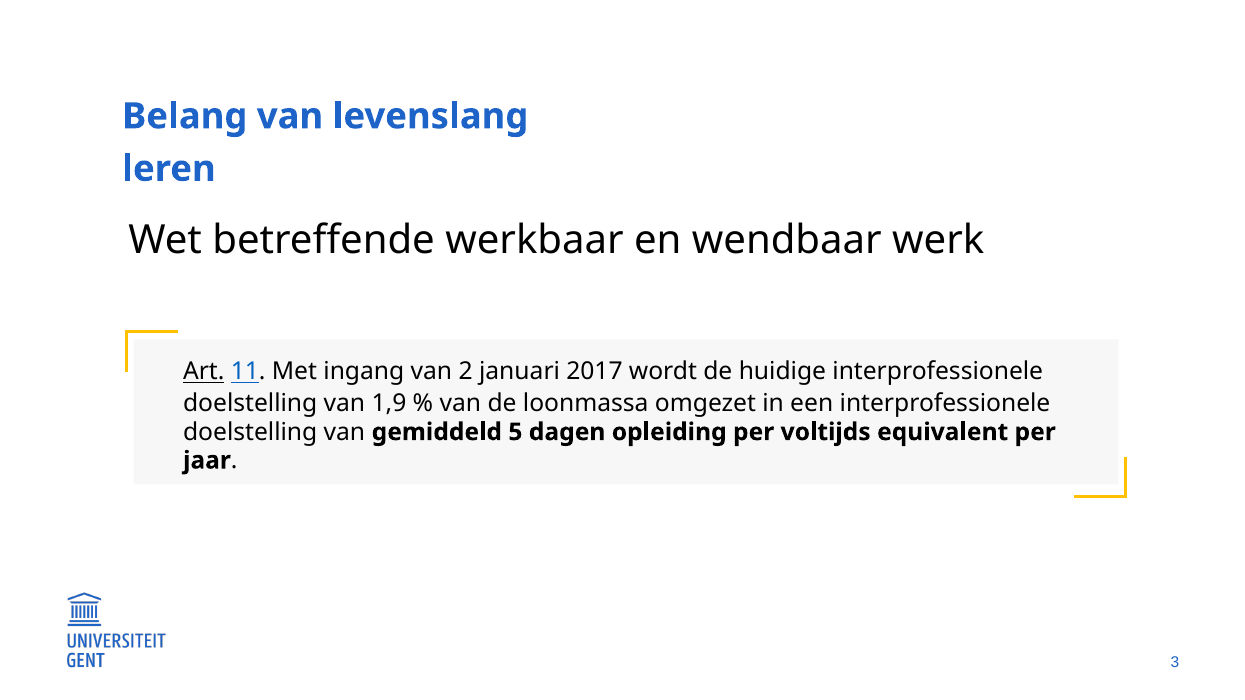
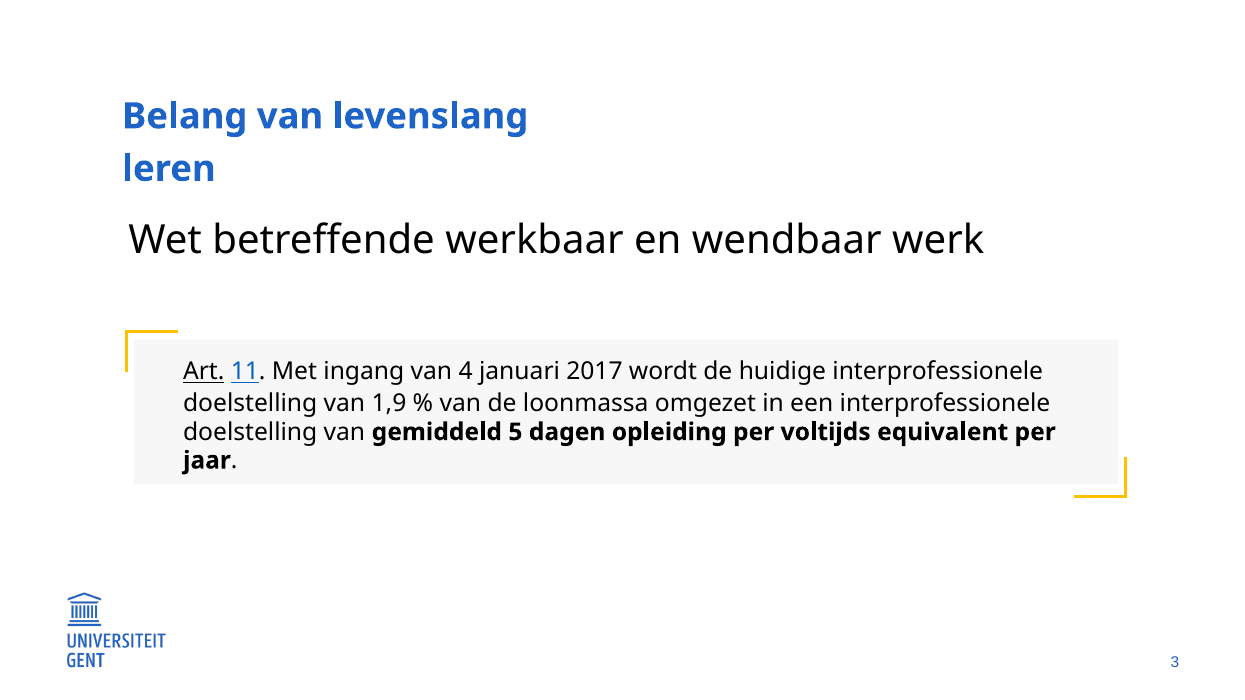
2: 2 -> 4
